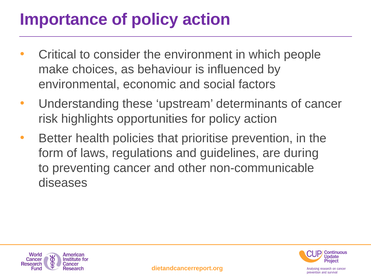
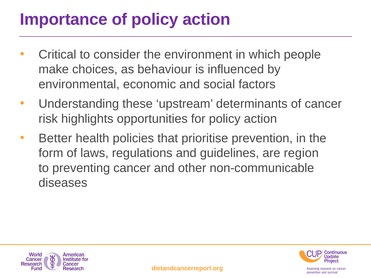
during: during -> region
